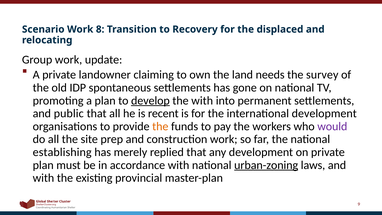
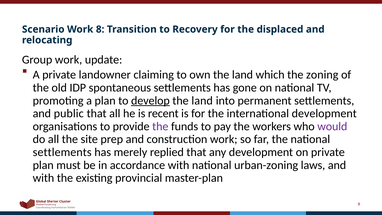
needs: needs -> which
survey: survey -> zoning
with at (202, 101): with -> land
the at (160, 126) colour: orange -> purple
establishing at (62, 152): establishing -> settlements
urban-zoning underline: present -> none
